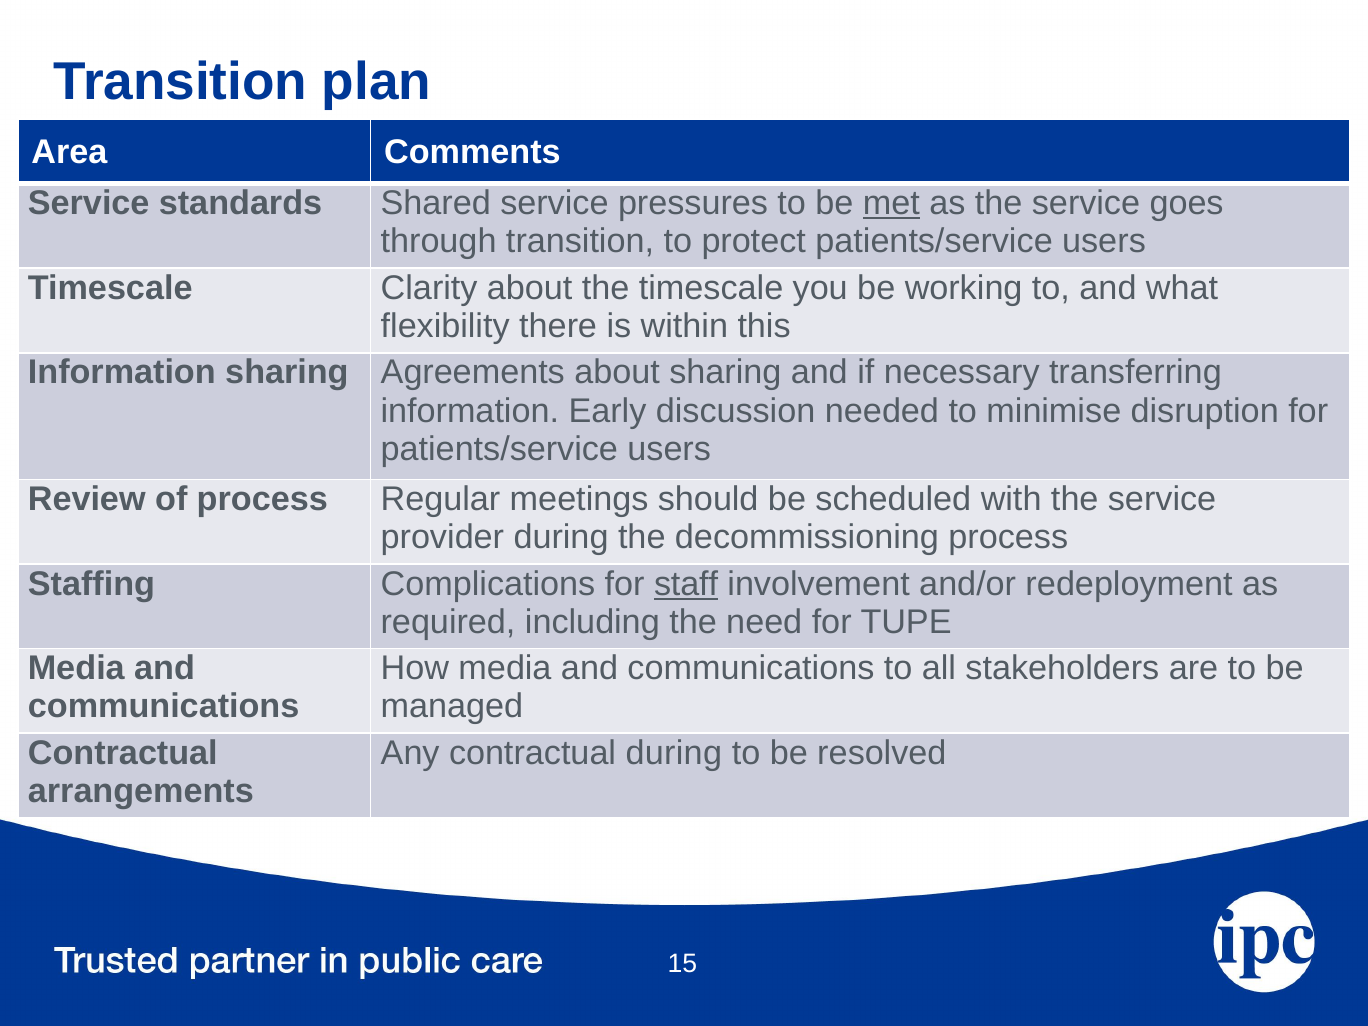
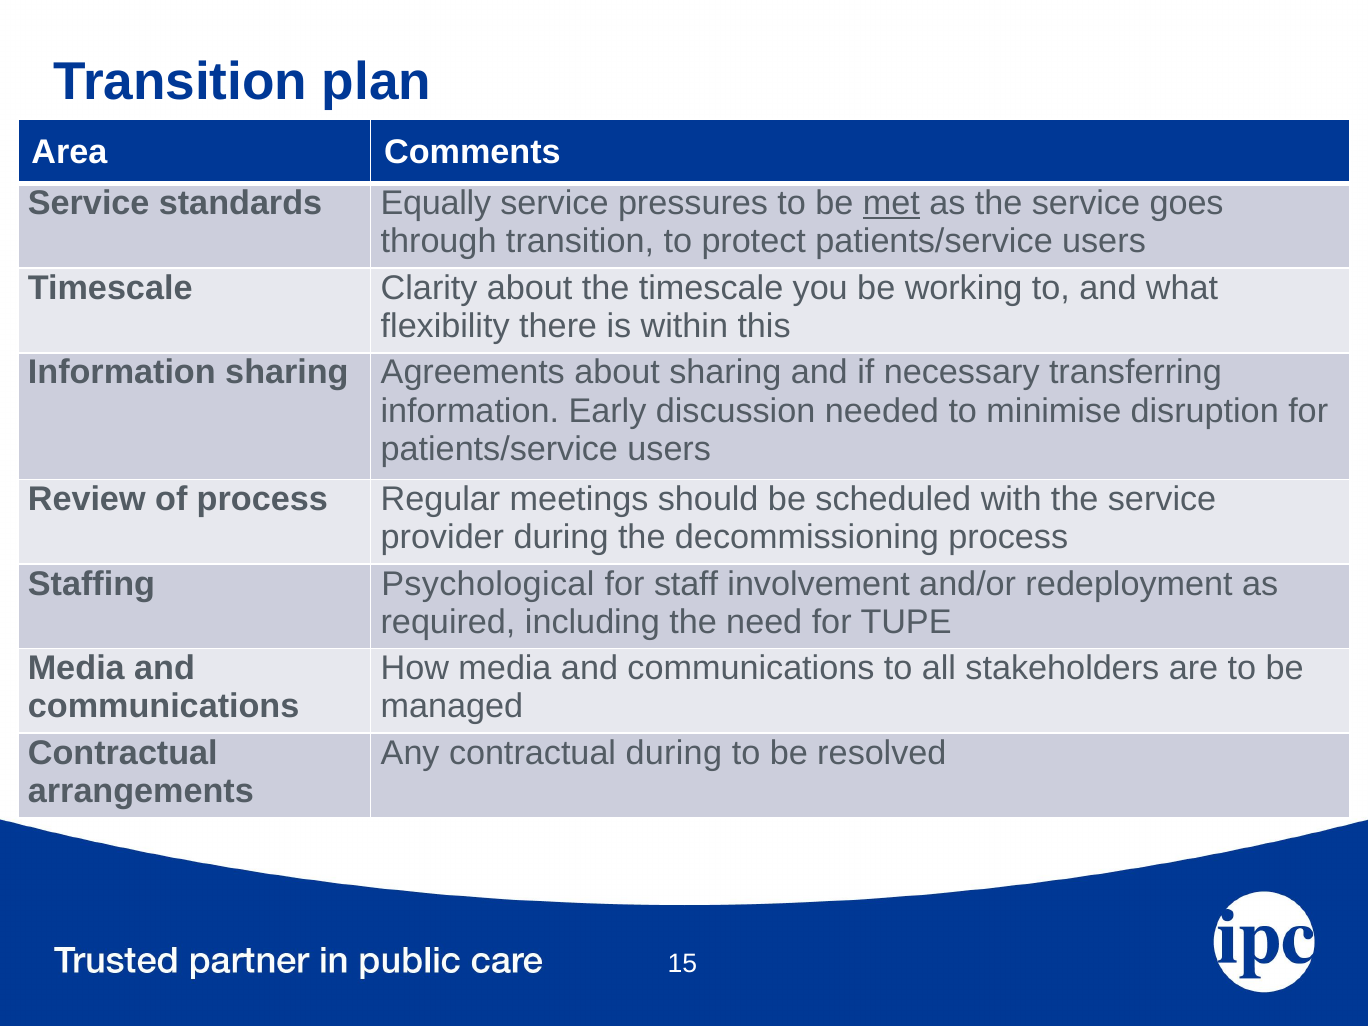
Shared: Shared -> Equally
Complications: Complications -> Psychological
staff underline: present -> none
